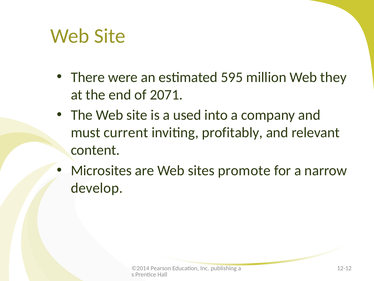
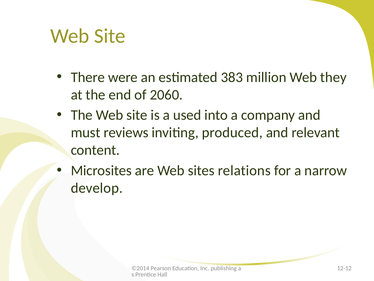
595: 595 -> 383
2071: 2071 -> 2060
current: current -> reviews
profitably: profitably -> produced
promote: promote -> relations
